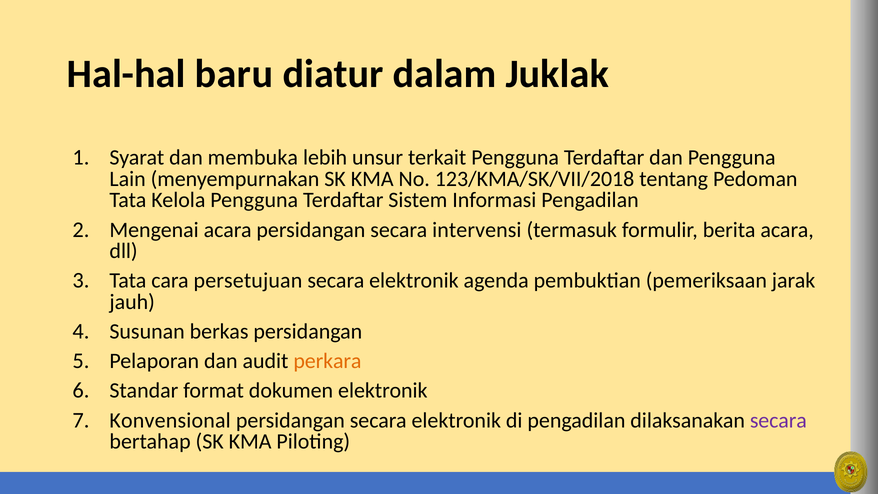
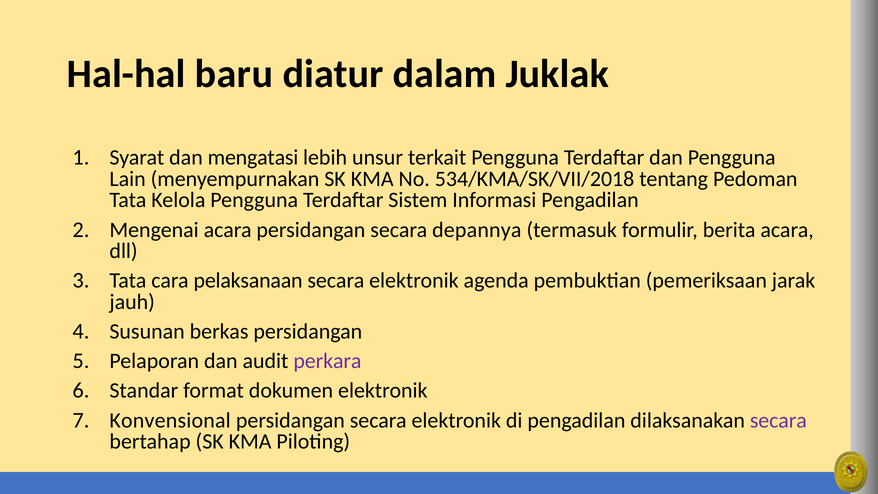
membuka: membuka -> mengatasi
123/KMA/SK/VII/2018: 123/KMA/SK/VII/2018 -> 534/KMA/SK/VII/2018
intervensi: intervensi -> depannya
persetujuan: persetujuan -> pelaksanaan
perkara colour: orange -> purple
